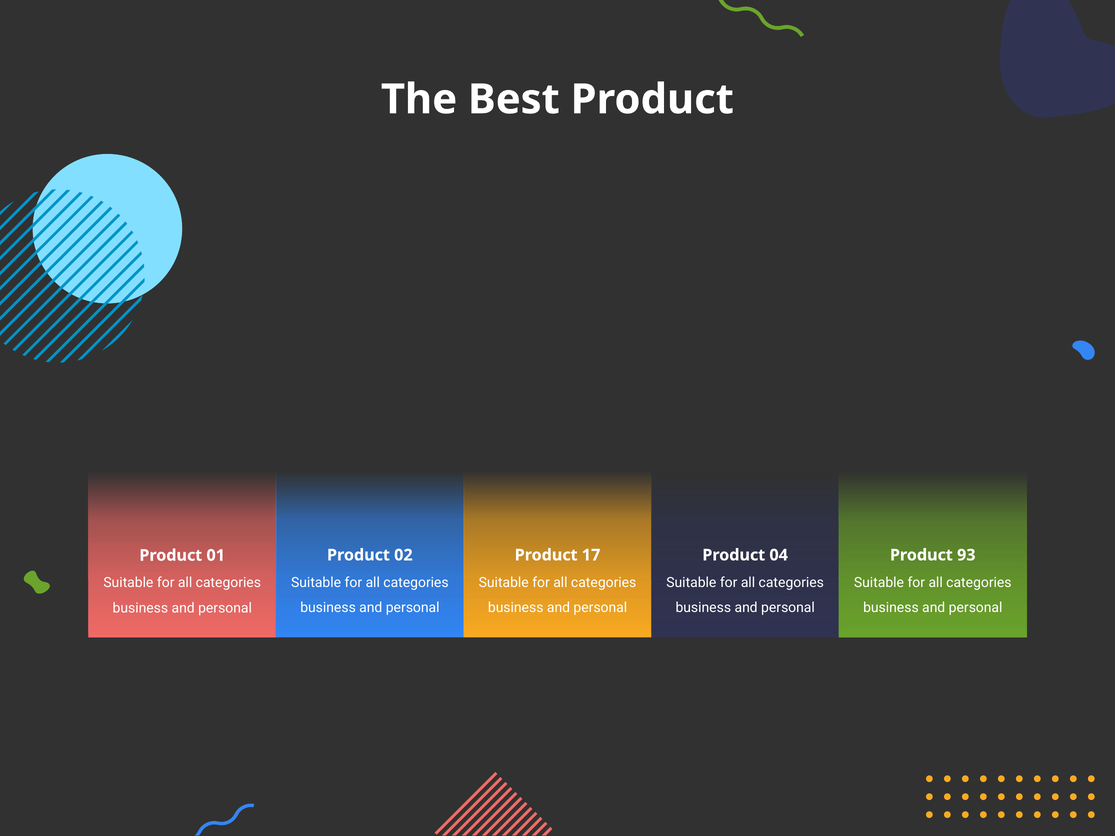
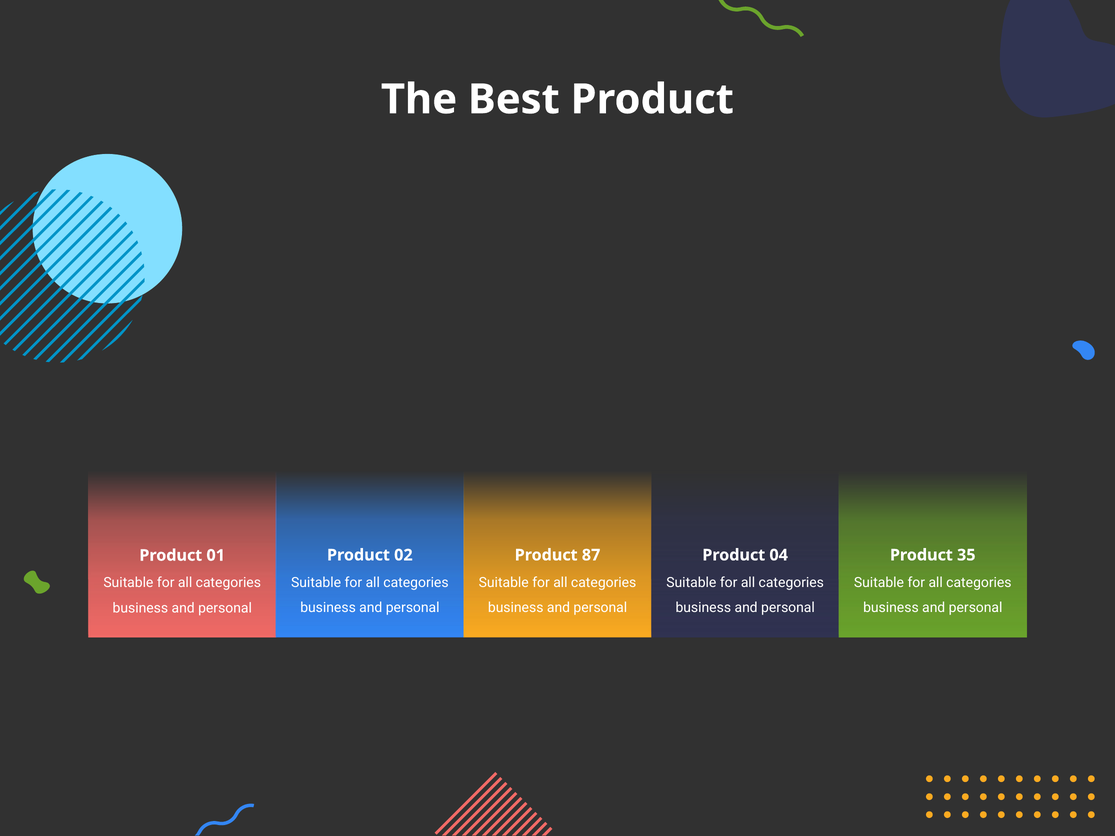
17: 17 -> 87
93: 93 -> 35
